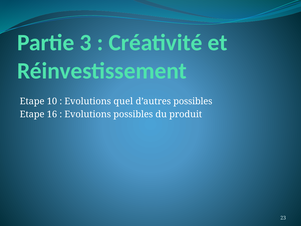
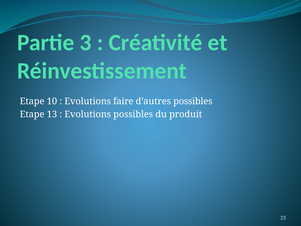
quel: quel -> faire
16: 16 -> 13
